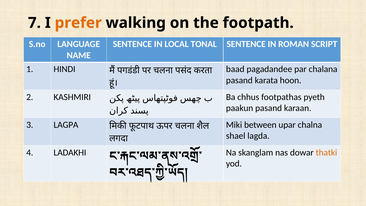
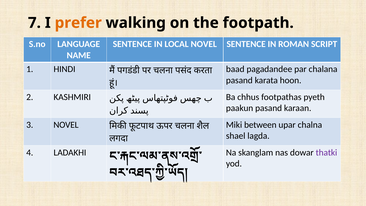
LOCAL TONAL: TONAL -> NOVEL
3 LAGPA: LAGPA -> NOVEL
thatki colour: orange -> purple
